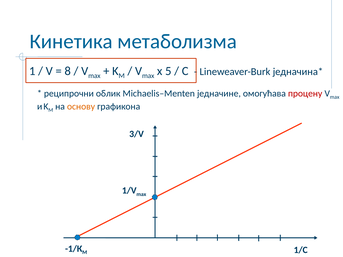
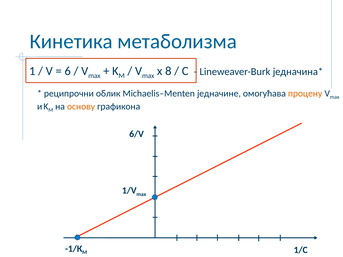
8: 8 -> 6
5: 5 -> 8
процену colour: red -> orange
3/V: 3/V -> 6/V
